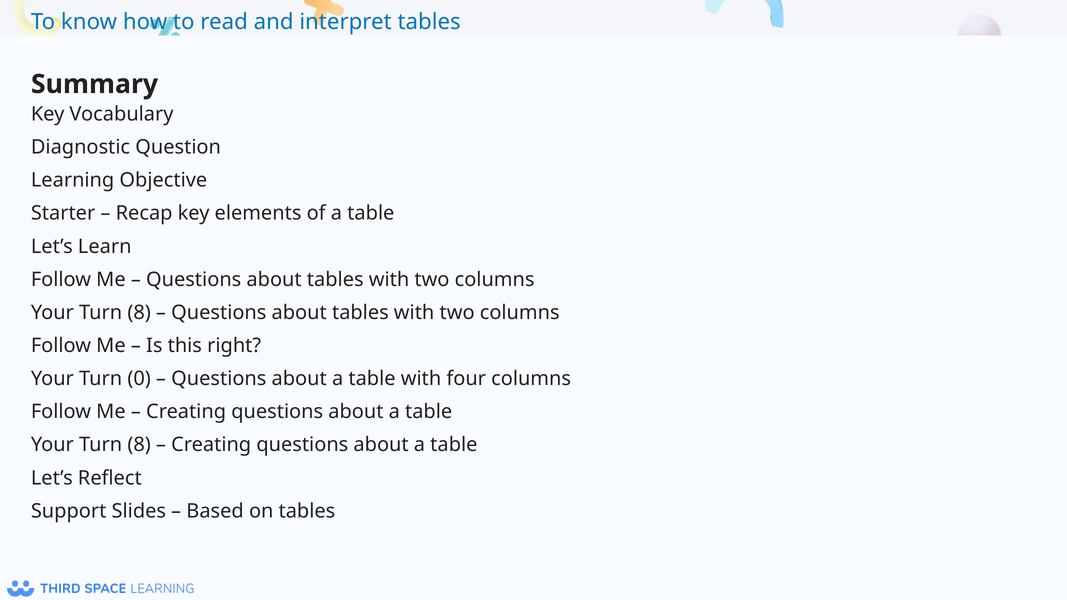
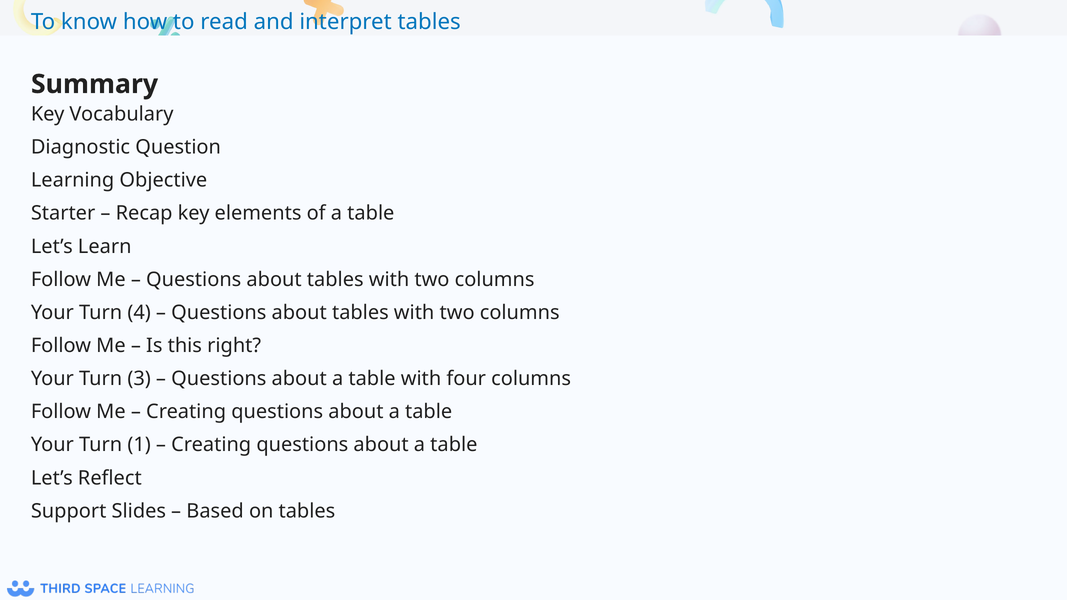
8 at (139, 313): 8 -> 4
0: 0 -> 3
8 at (139, 445): 8 -> 1
